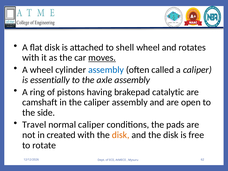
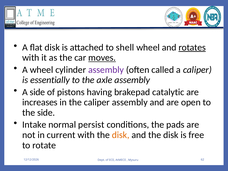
rotates underline: none -> present
assembly at (106, 70) colour: blue -> purple
A ring: ring -> side
camshaft: camshaft -> increases
Travel: Travel -> Intake
normal caliper: caliper -> persist
created: created -> current
